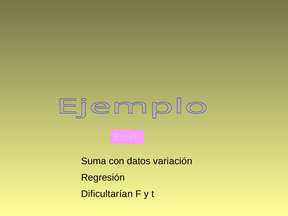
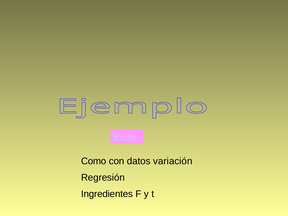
Suma: Suma -> Como
Dificultarían: Dificultarían -> Ingredientes
